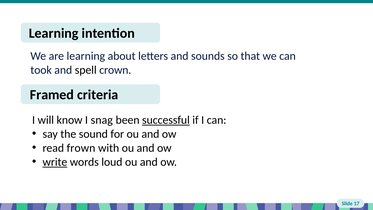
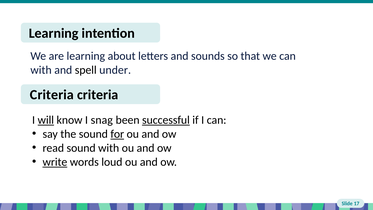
took at (41, 70): took -> with
crown: crown -> under
Framed at (52, 95): Framed -> Criteria
will underline: none -> present
for underline: none -> present
read frown: frown -> sound
